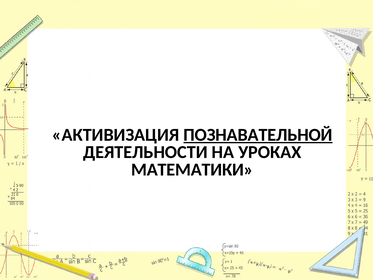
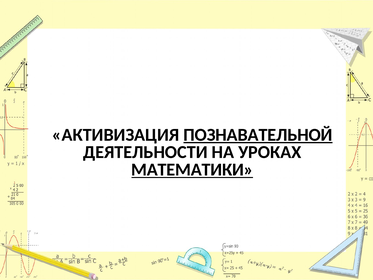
МАТЕМАТИКИ underline: none -> present
